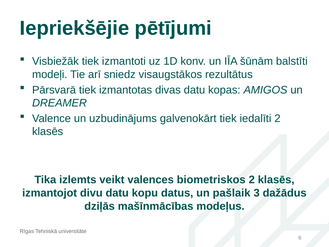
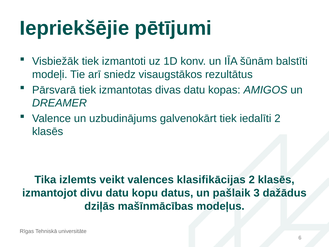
biometriskos: biometriskos -> klasifikācijas
